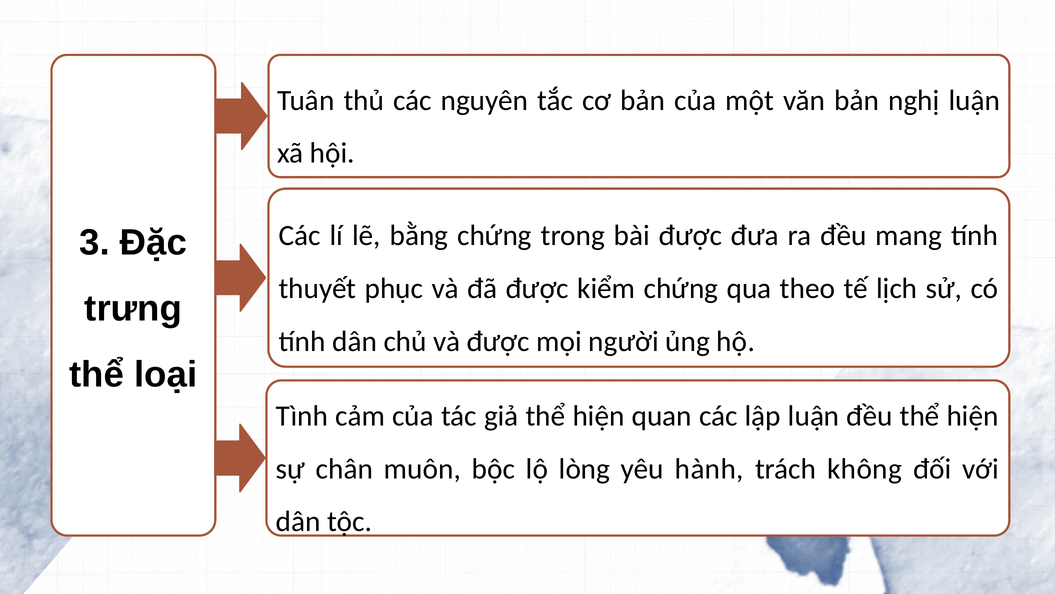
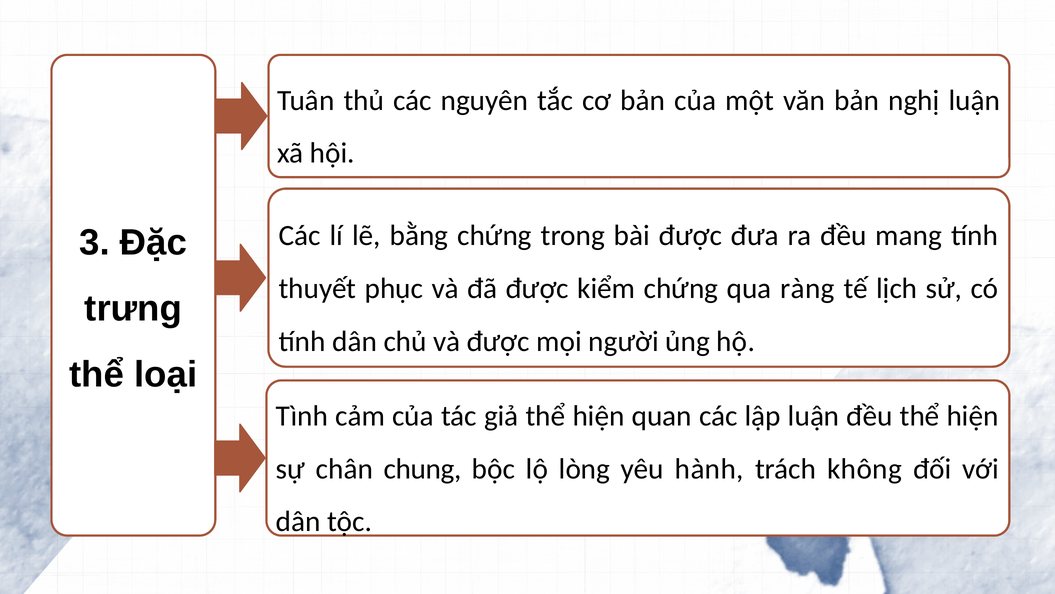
theo: theo -> ràng
muôn: muôn -> chung
